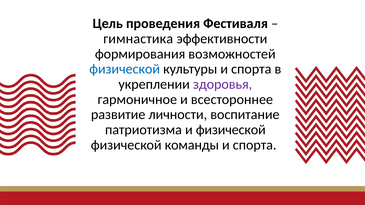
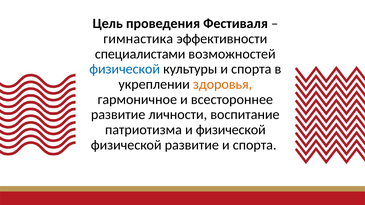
формирования: формирования -> специалистами
здоровья colour: purple -> orange
физической команды: команды -> развитие
